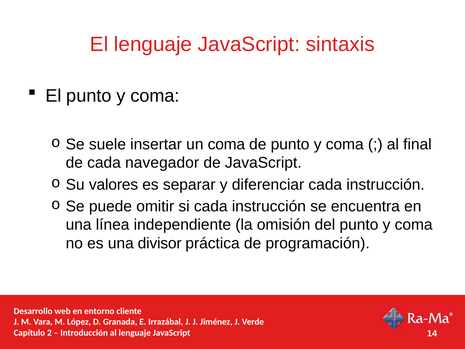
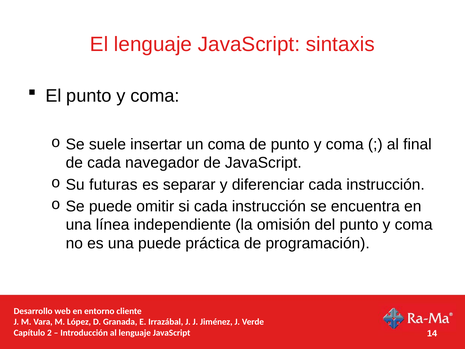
valores: valores -> futuras
una divisor: divisor -> puede
